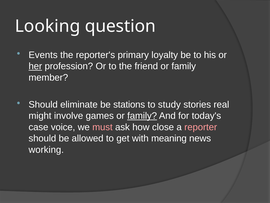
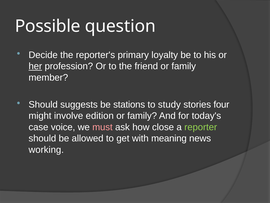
Looking: Looking -> Possible
Events: Events -> Decide
eliminate: eliminate -> suggests
real: real -> four
games: games -> edition
family at (142, 116) underline: present -> none
reporter colour: pink -> light green
